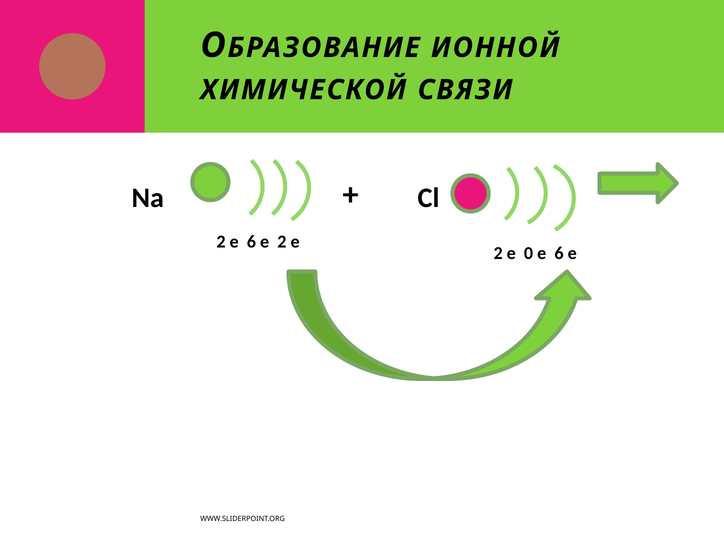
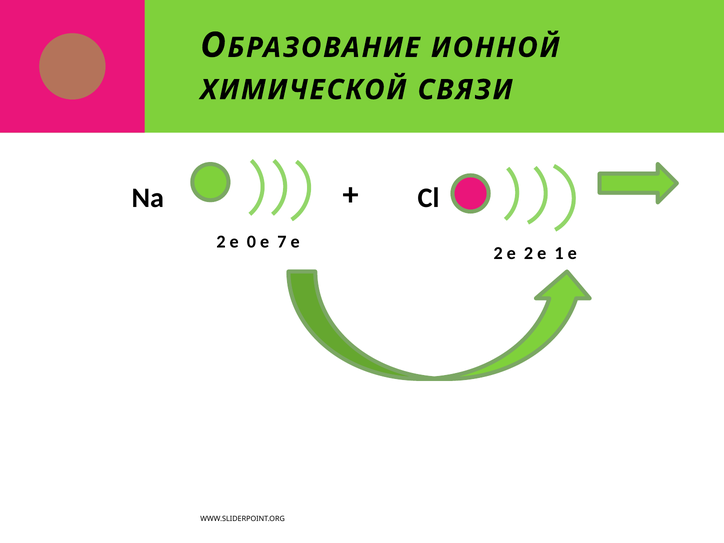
2 е 6: 6 -> 0
е 2: 2 -> 7
е 0: 0 -> 2
6 at (559, 253): 6 -> 1
